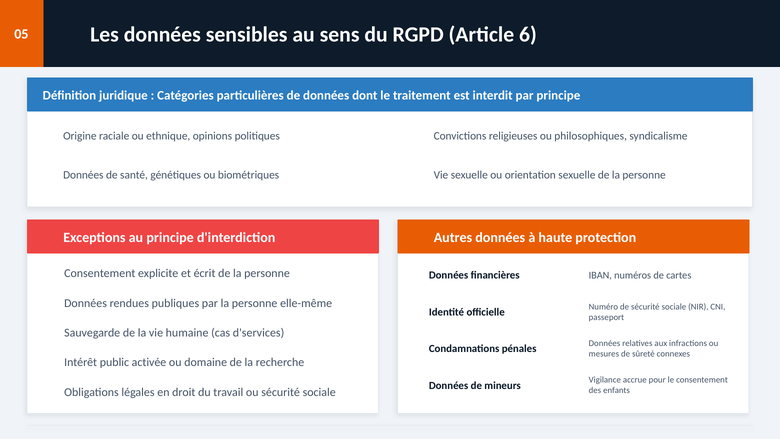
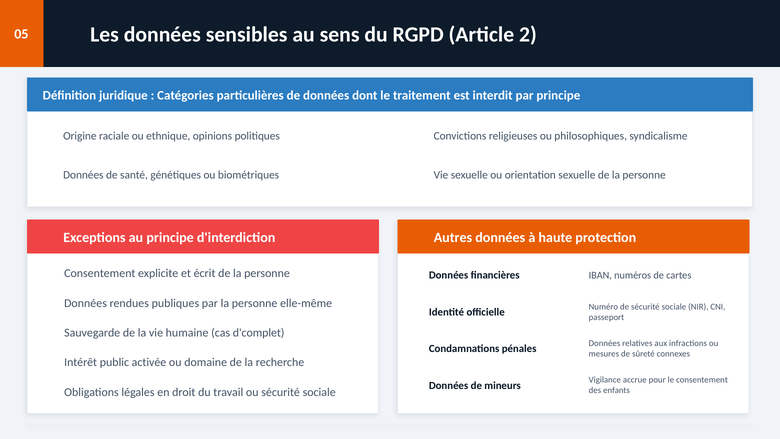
6: 6 -> 2
d'services: d'services -> d'complet
